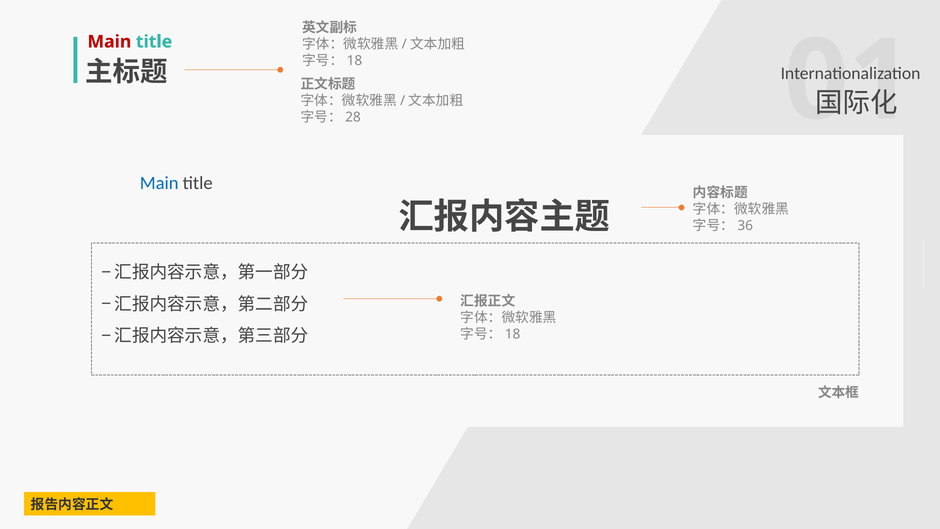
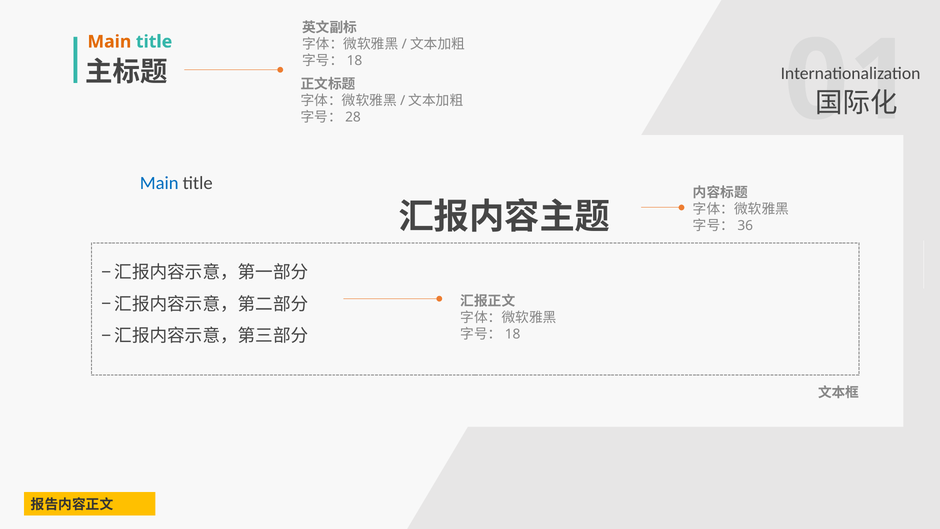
Main at (109, 42) colour: red -> orange
